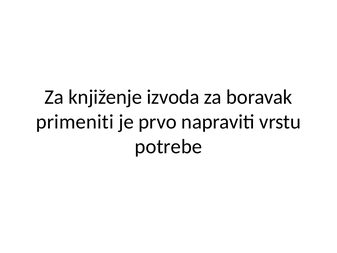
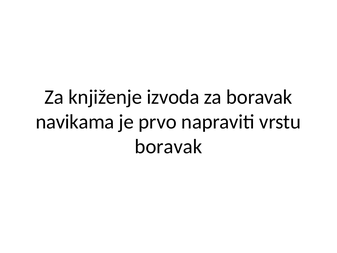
primeniti: primeniti -> navikama
potrebe at (168, 146): potrebe -> boravak
